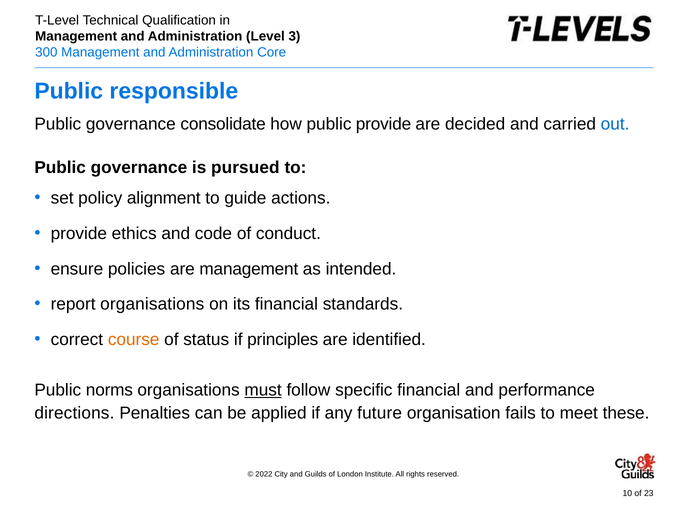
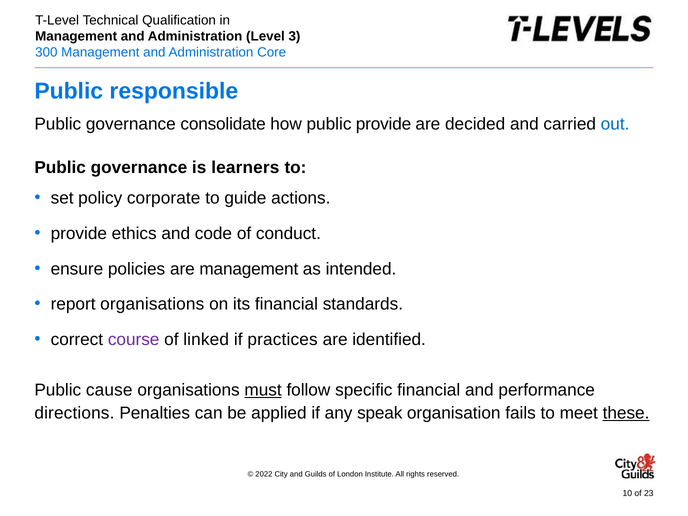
pursued: pursued -> learners
alignment: alignment -> corporate
course colour: orange -> purple
status: status -> linked
principles: principles -> practices
norms: norms -> cause
future: future -> speak
these underline: none -> present
